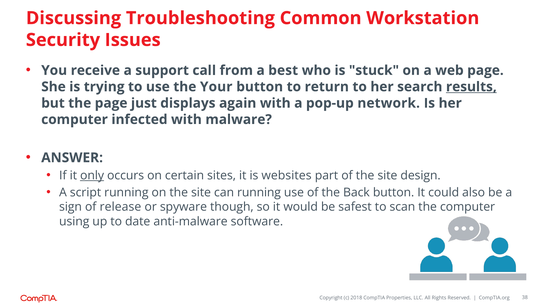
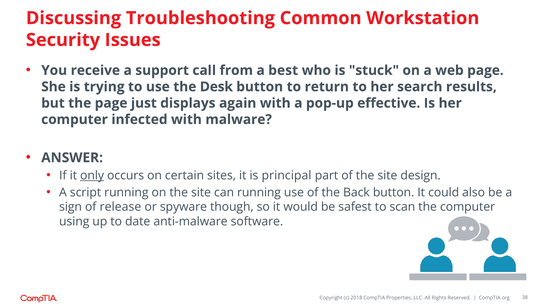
Your: Your -> Desk
results underline: present -> none
network: network -> effective
websites: websites -> principal
